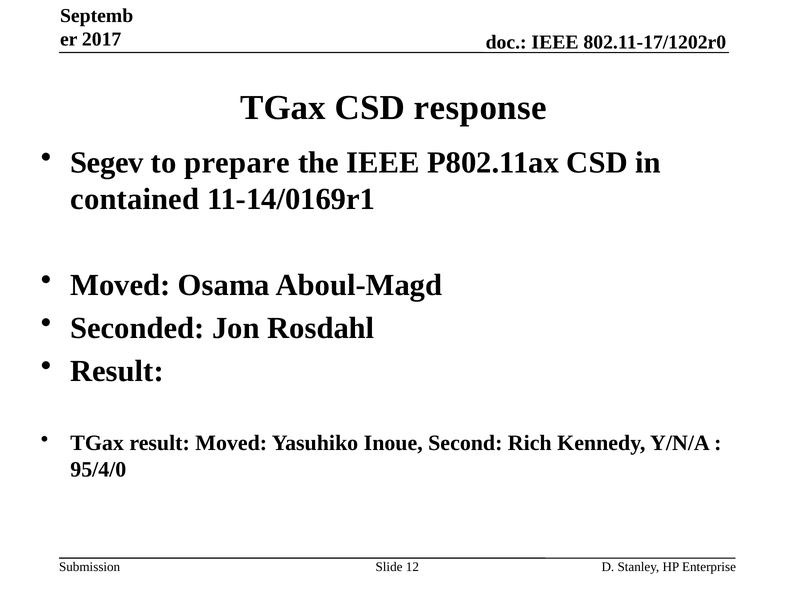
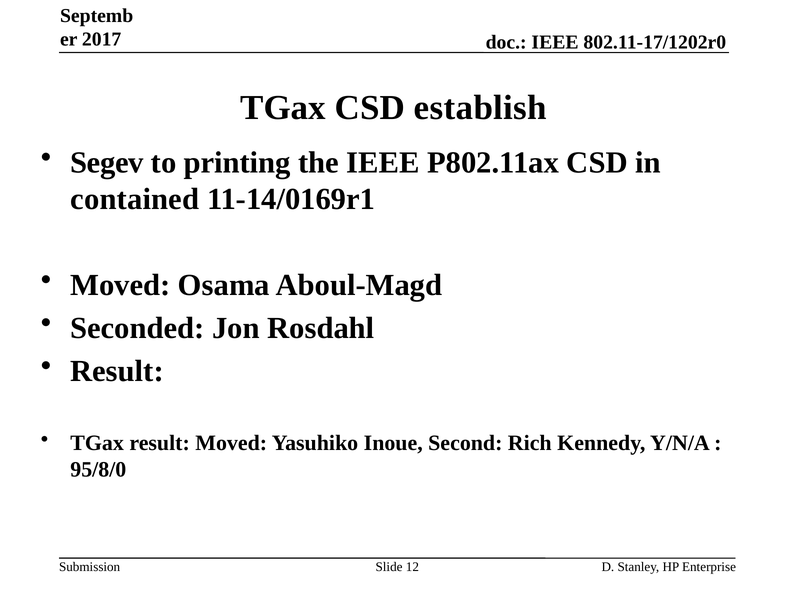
response: response -> establish
prepare: prepare -> printing
95/4/0: 95/4/0 -> 95/8/0
